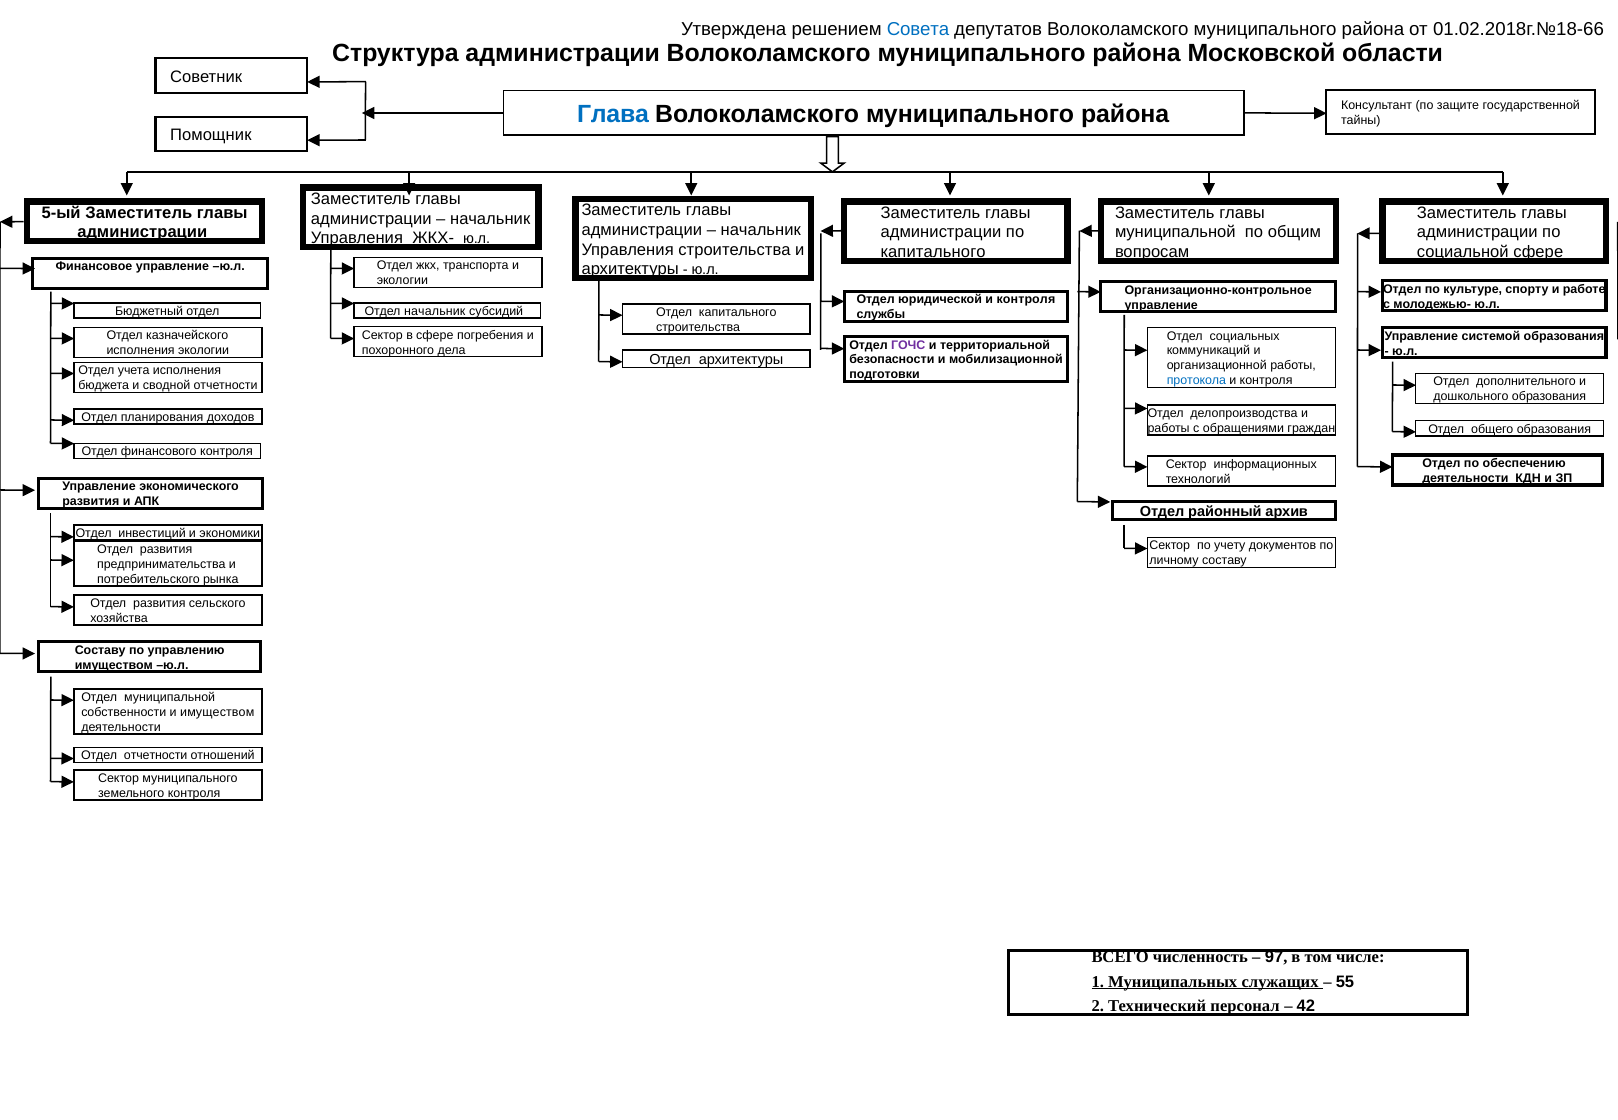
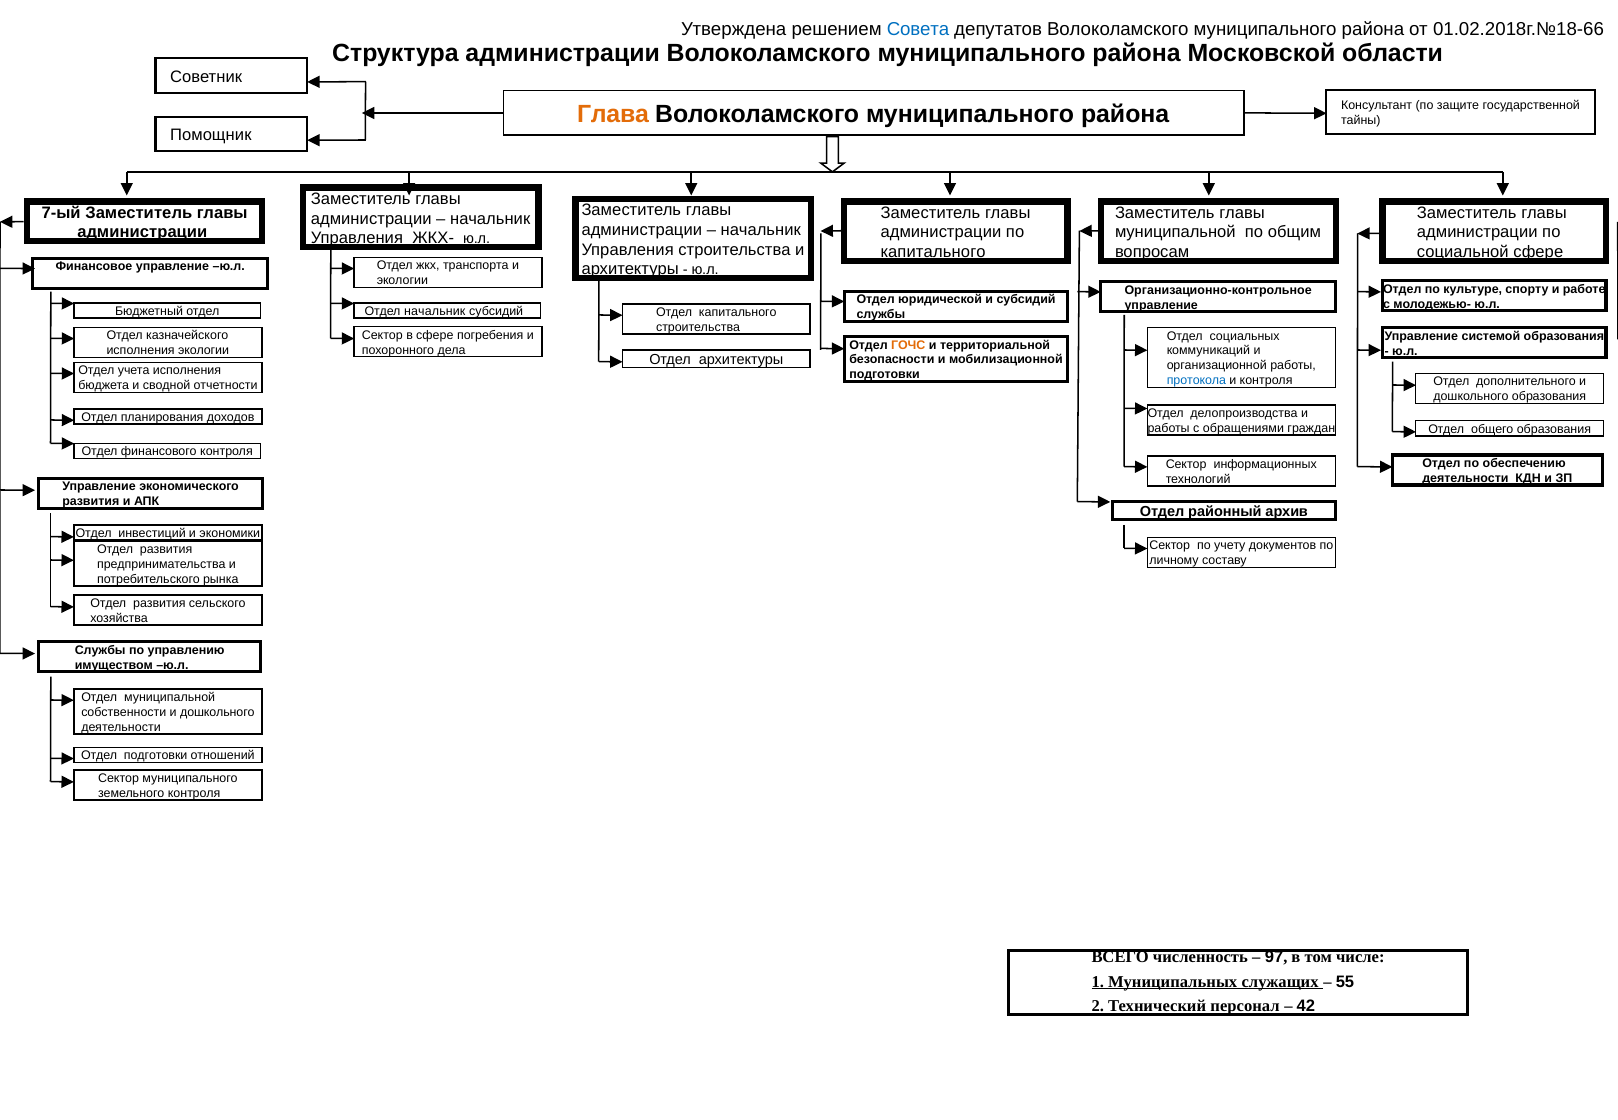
Глава colour: blue -> orange
5-ый: 5-ый -> 7-ый
юридической и контроля: контроля -> субсидий
ГОЧС colour: purple -> orange
Составу at (100, 650): Составу -> Службы
собственности и имуществом: имуществом -> дошкольного
Отдел отчетности: отчетности -> подготовки
